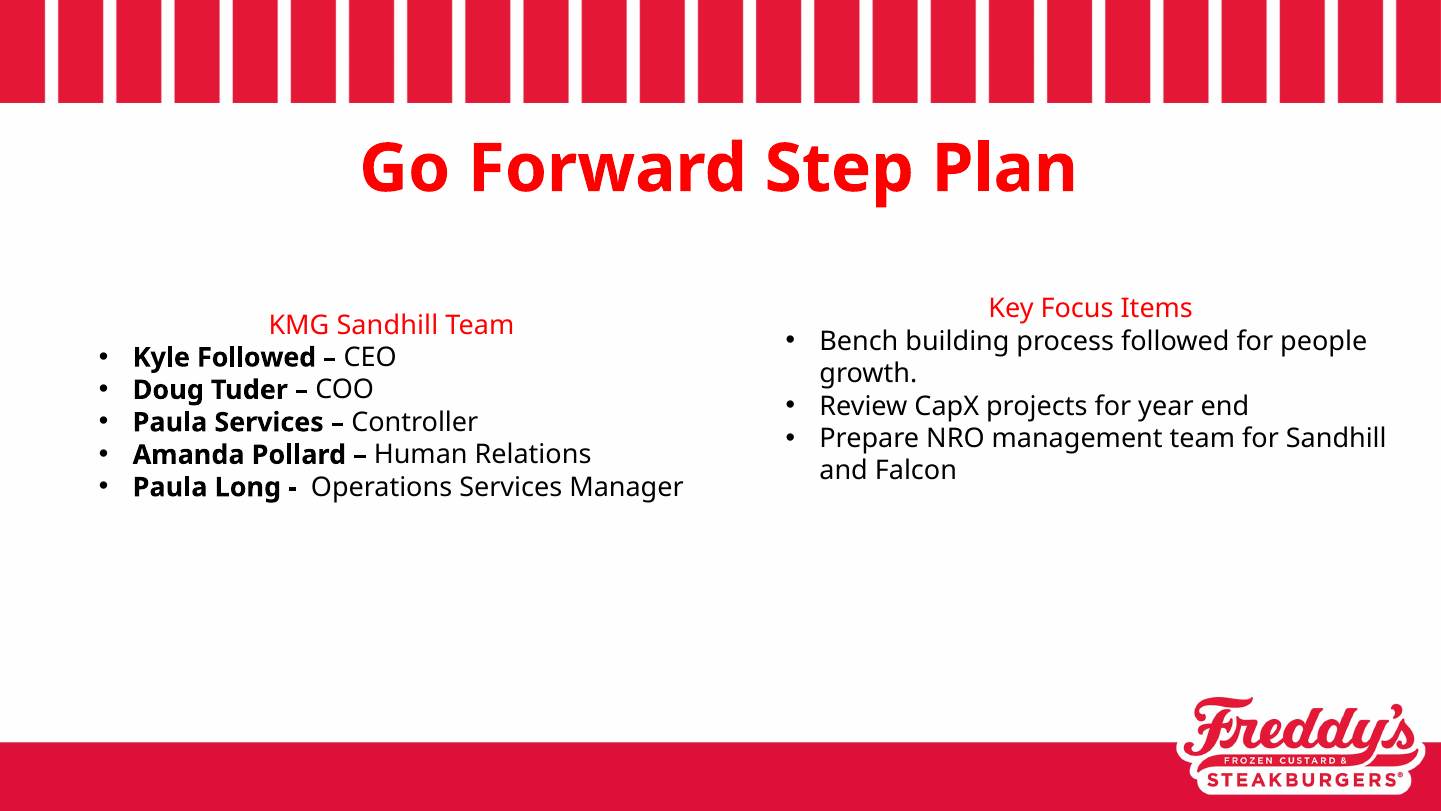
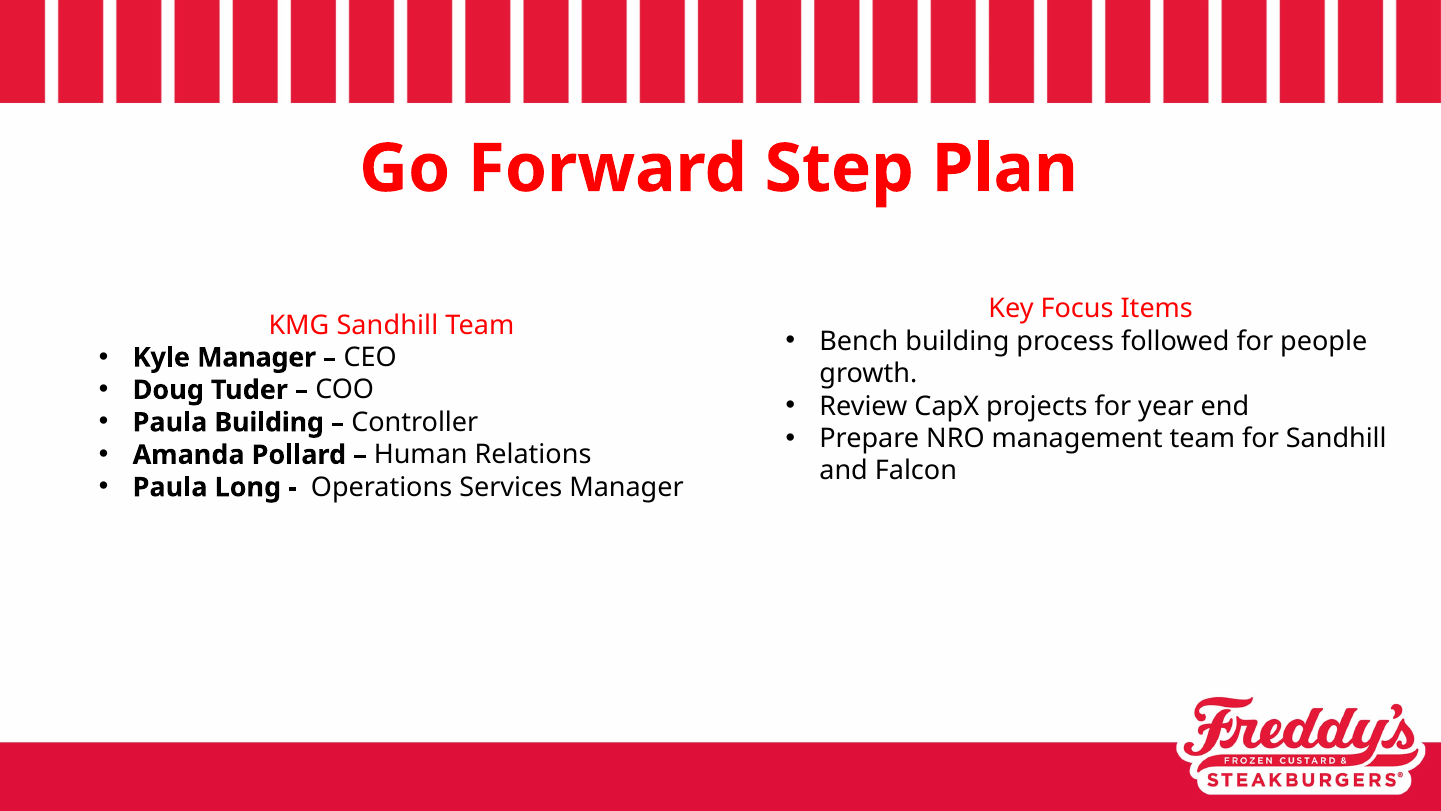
Kyle Followed: Followed -> Manager
Paula Services: Services -> Building
